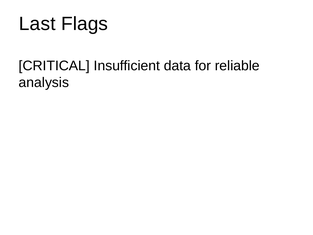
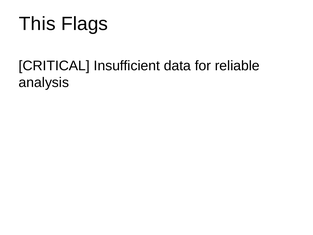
Last: Last -> This
